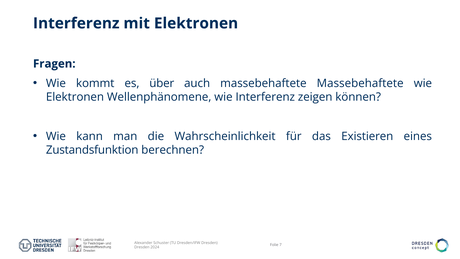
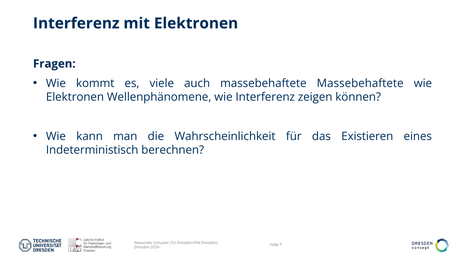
über: über -> viele
Zustandsfunktion: Zustandsfunktion -> Indeterministisch
